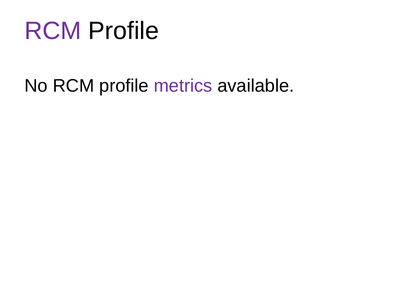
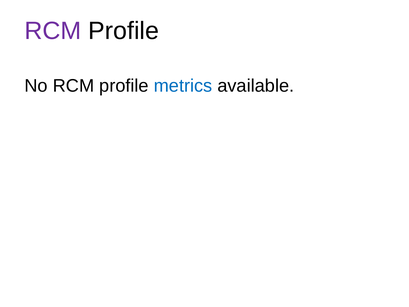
metrics colour: purple -> blue
